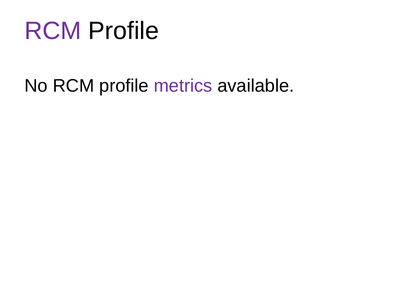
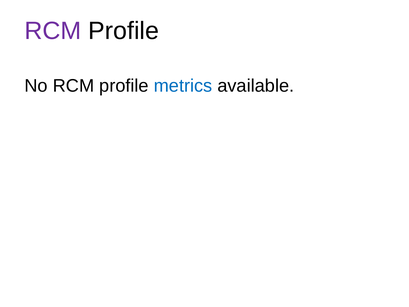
metrics colour: purple -> blue
